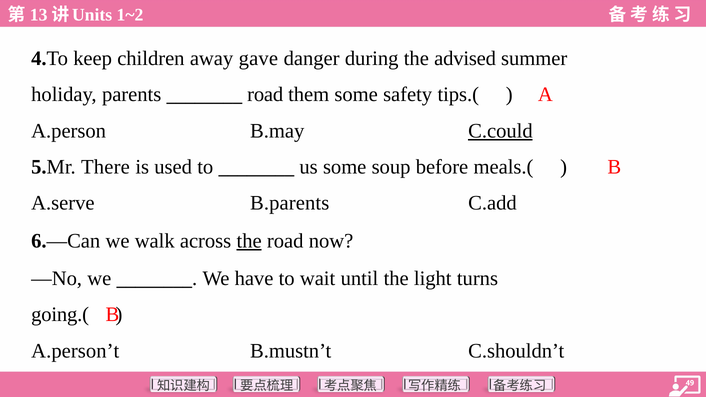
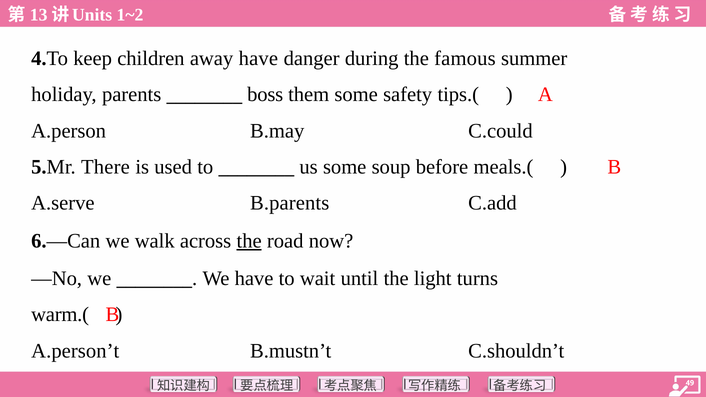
away gave: gave -> have
advised: advised -> famous
road at (265, 95): road -> boss
C.could underline: present -> none
going.(: going.( -> warm.(
